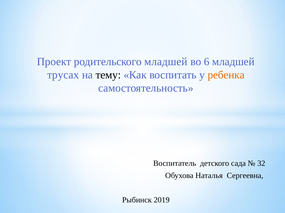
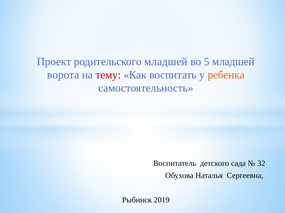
6: 6 -> 5
трусах: трусах -> ворота
тему colour: black -> red
